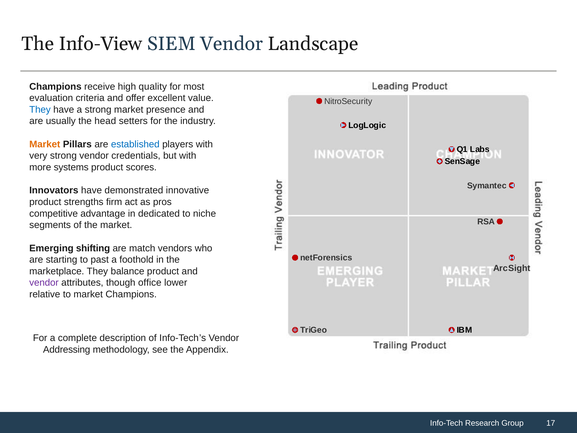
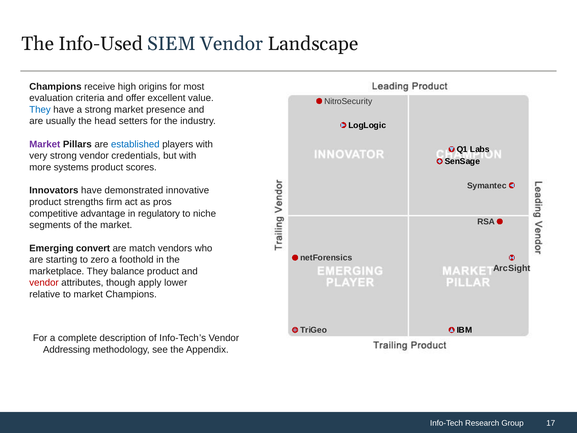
Info-View: Info-View -> Info-Used
quality: quality -> origins
Market at (45, 144) colour: orange -> purple
dedicated: dedicated -> regulatory
shifting: shifting -> convert
past: past -> zero
vendor at (44, 283) colour: purple -> red
office: office -> apply
